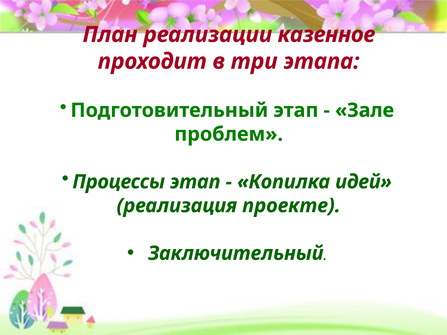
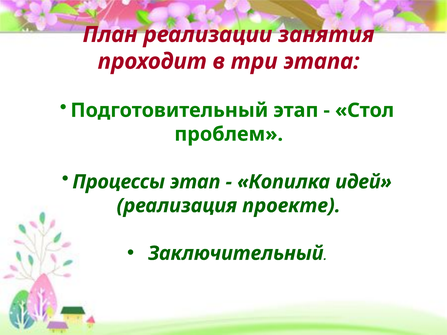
казенное: казенное -> занятия
Зале: Зале -> Стол
